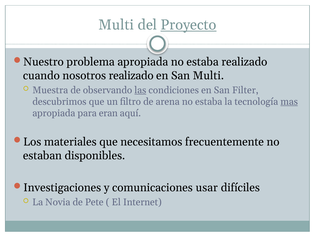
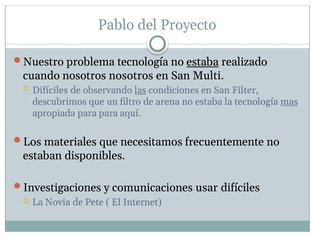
Multi at (116, 25): Multi -> Pablo
Proyecto underline: present -> none
problema apropiada: apropiada -> tecnología
estaba at (203, 62) underline: none -> present
nosotros realizado: realizado -> nosotros
Muestra at (50, 90): Muestra -> Difíciles
para eran: eran -> para
